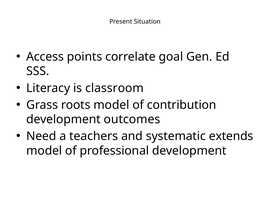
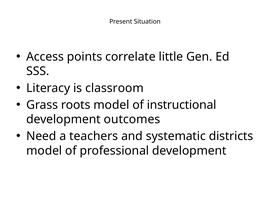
goal: goal -> little
contribution: contribution -> instructional
extends: extends -> districts
